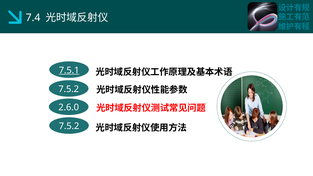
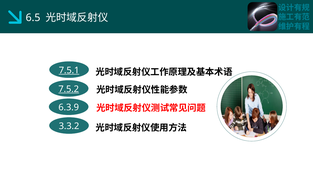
7.4: 7.4 -> 6.5
7.5.2 at (69, 89) underline: none -> present
2.6.0: 2.6.0 -> 6.3.9
7.5.2 at (69, 126): 7.5.2 -> 3.3.2
